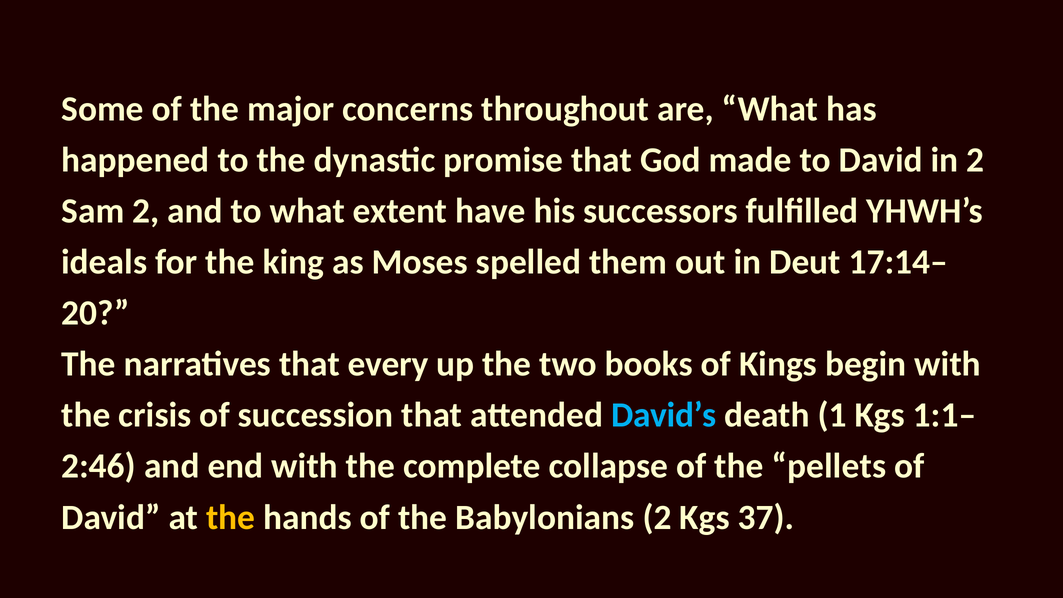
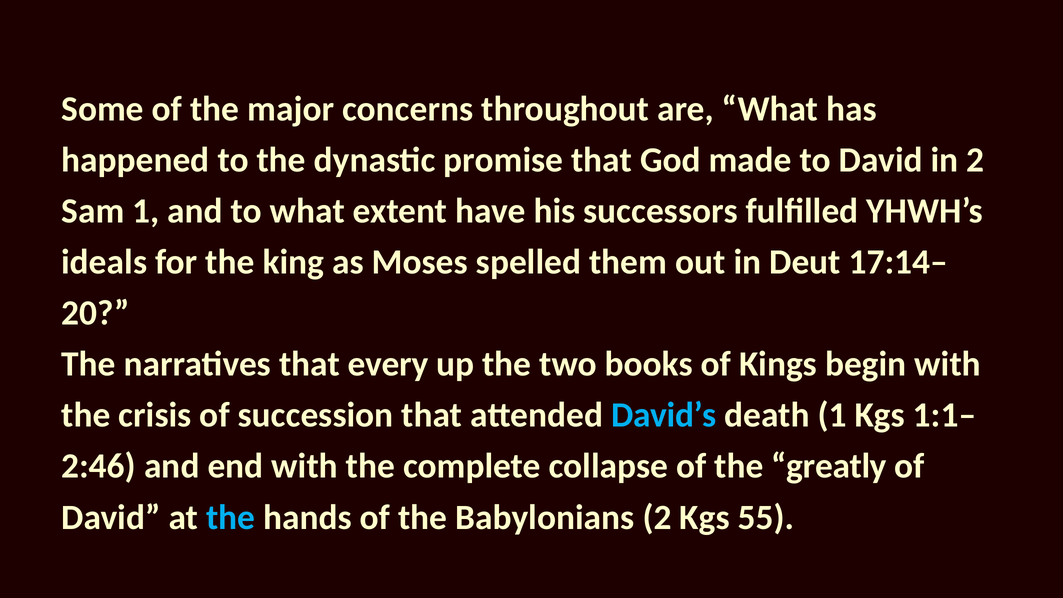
Sam 2: 2 -> 1
pellets: pellets -> greatly
the at (231, 517) colour: yellow -> light blue
37: 37 -> 55
